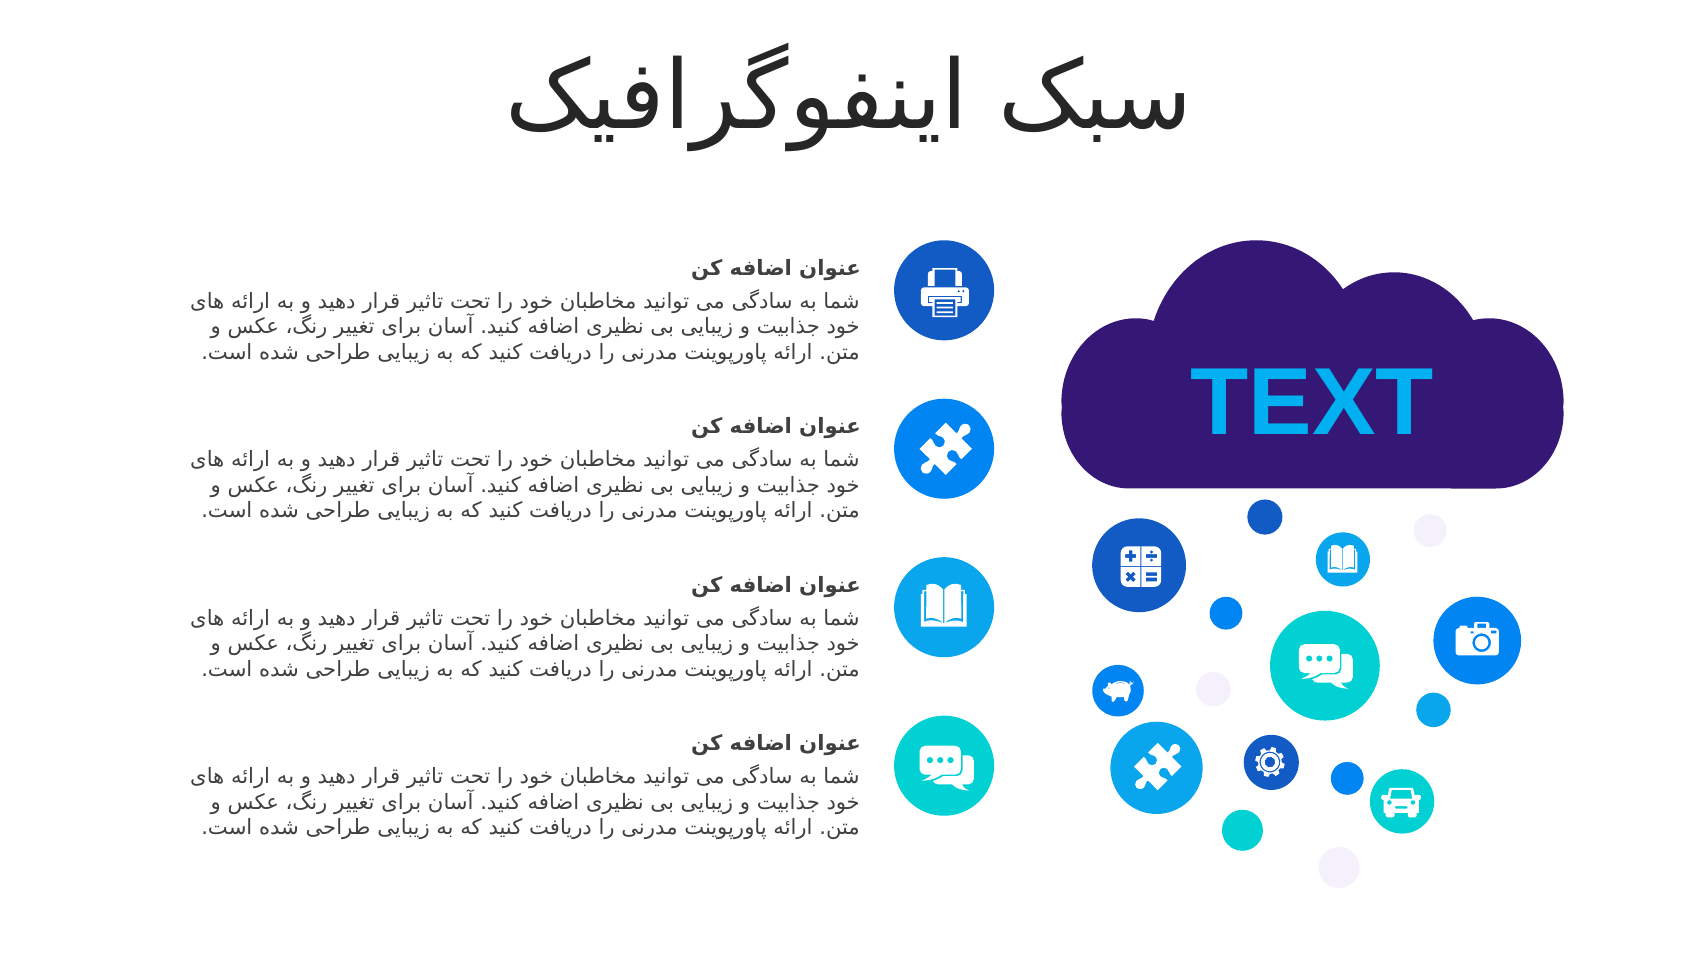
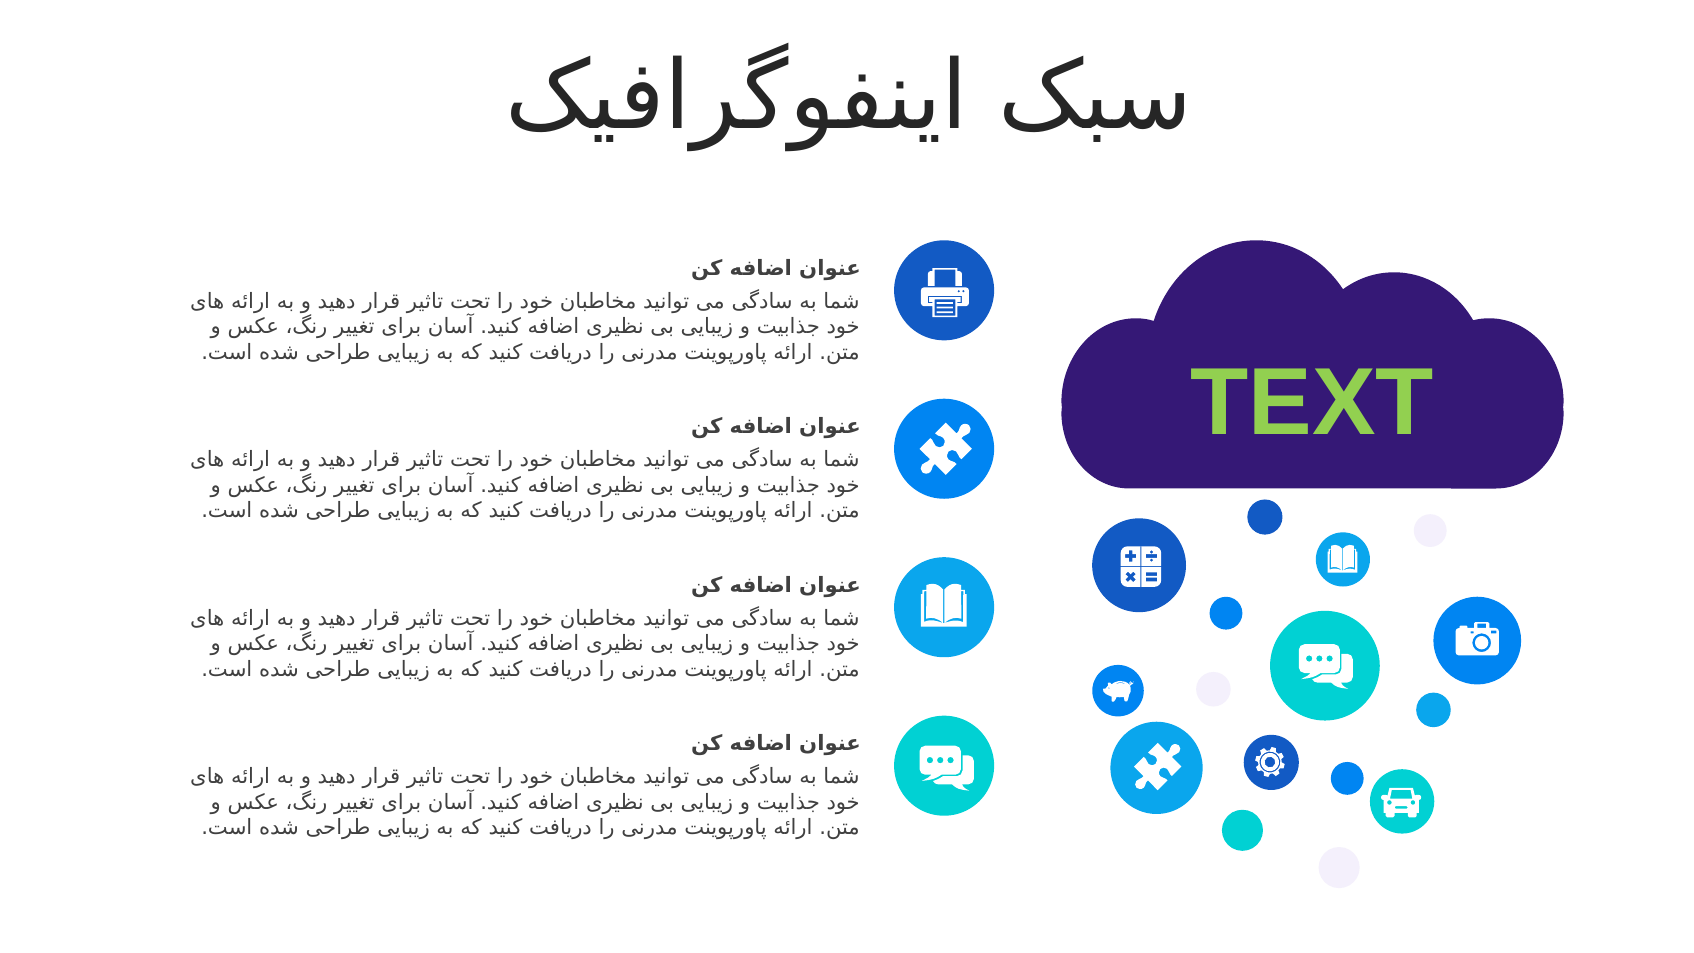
TEXT colour: light blue -> light green
